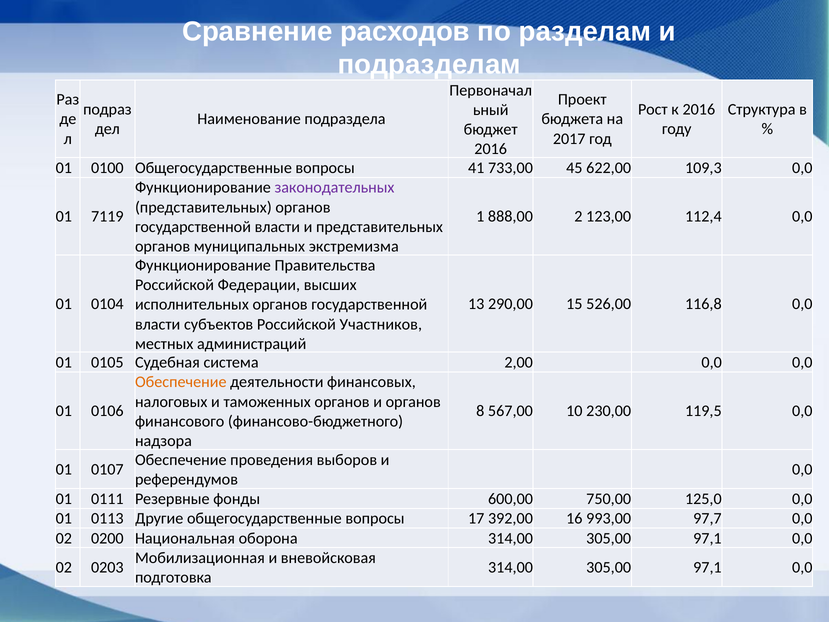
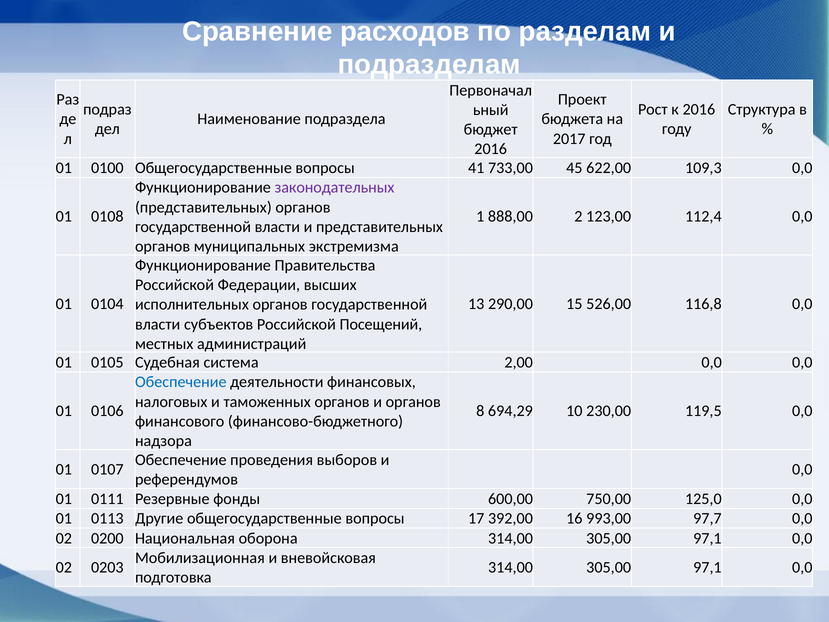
7119: 7119 -> 0108
Участников: Участников -> Посещений
Обеспечение at (181, 382) colour: orange -> blue
567,00: 567,00 -> 694,29
